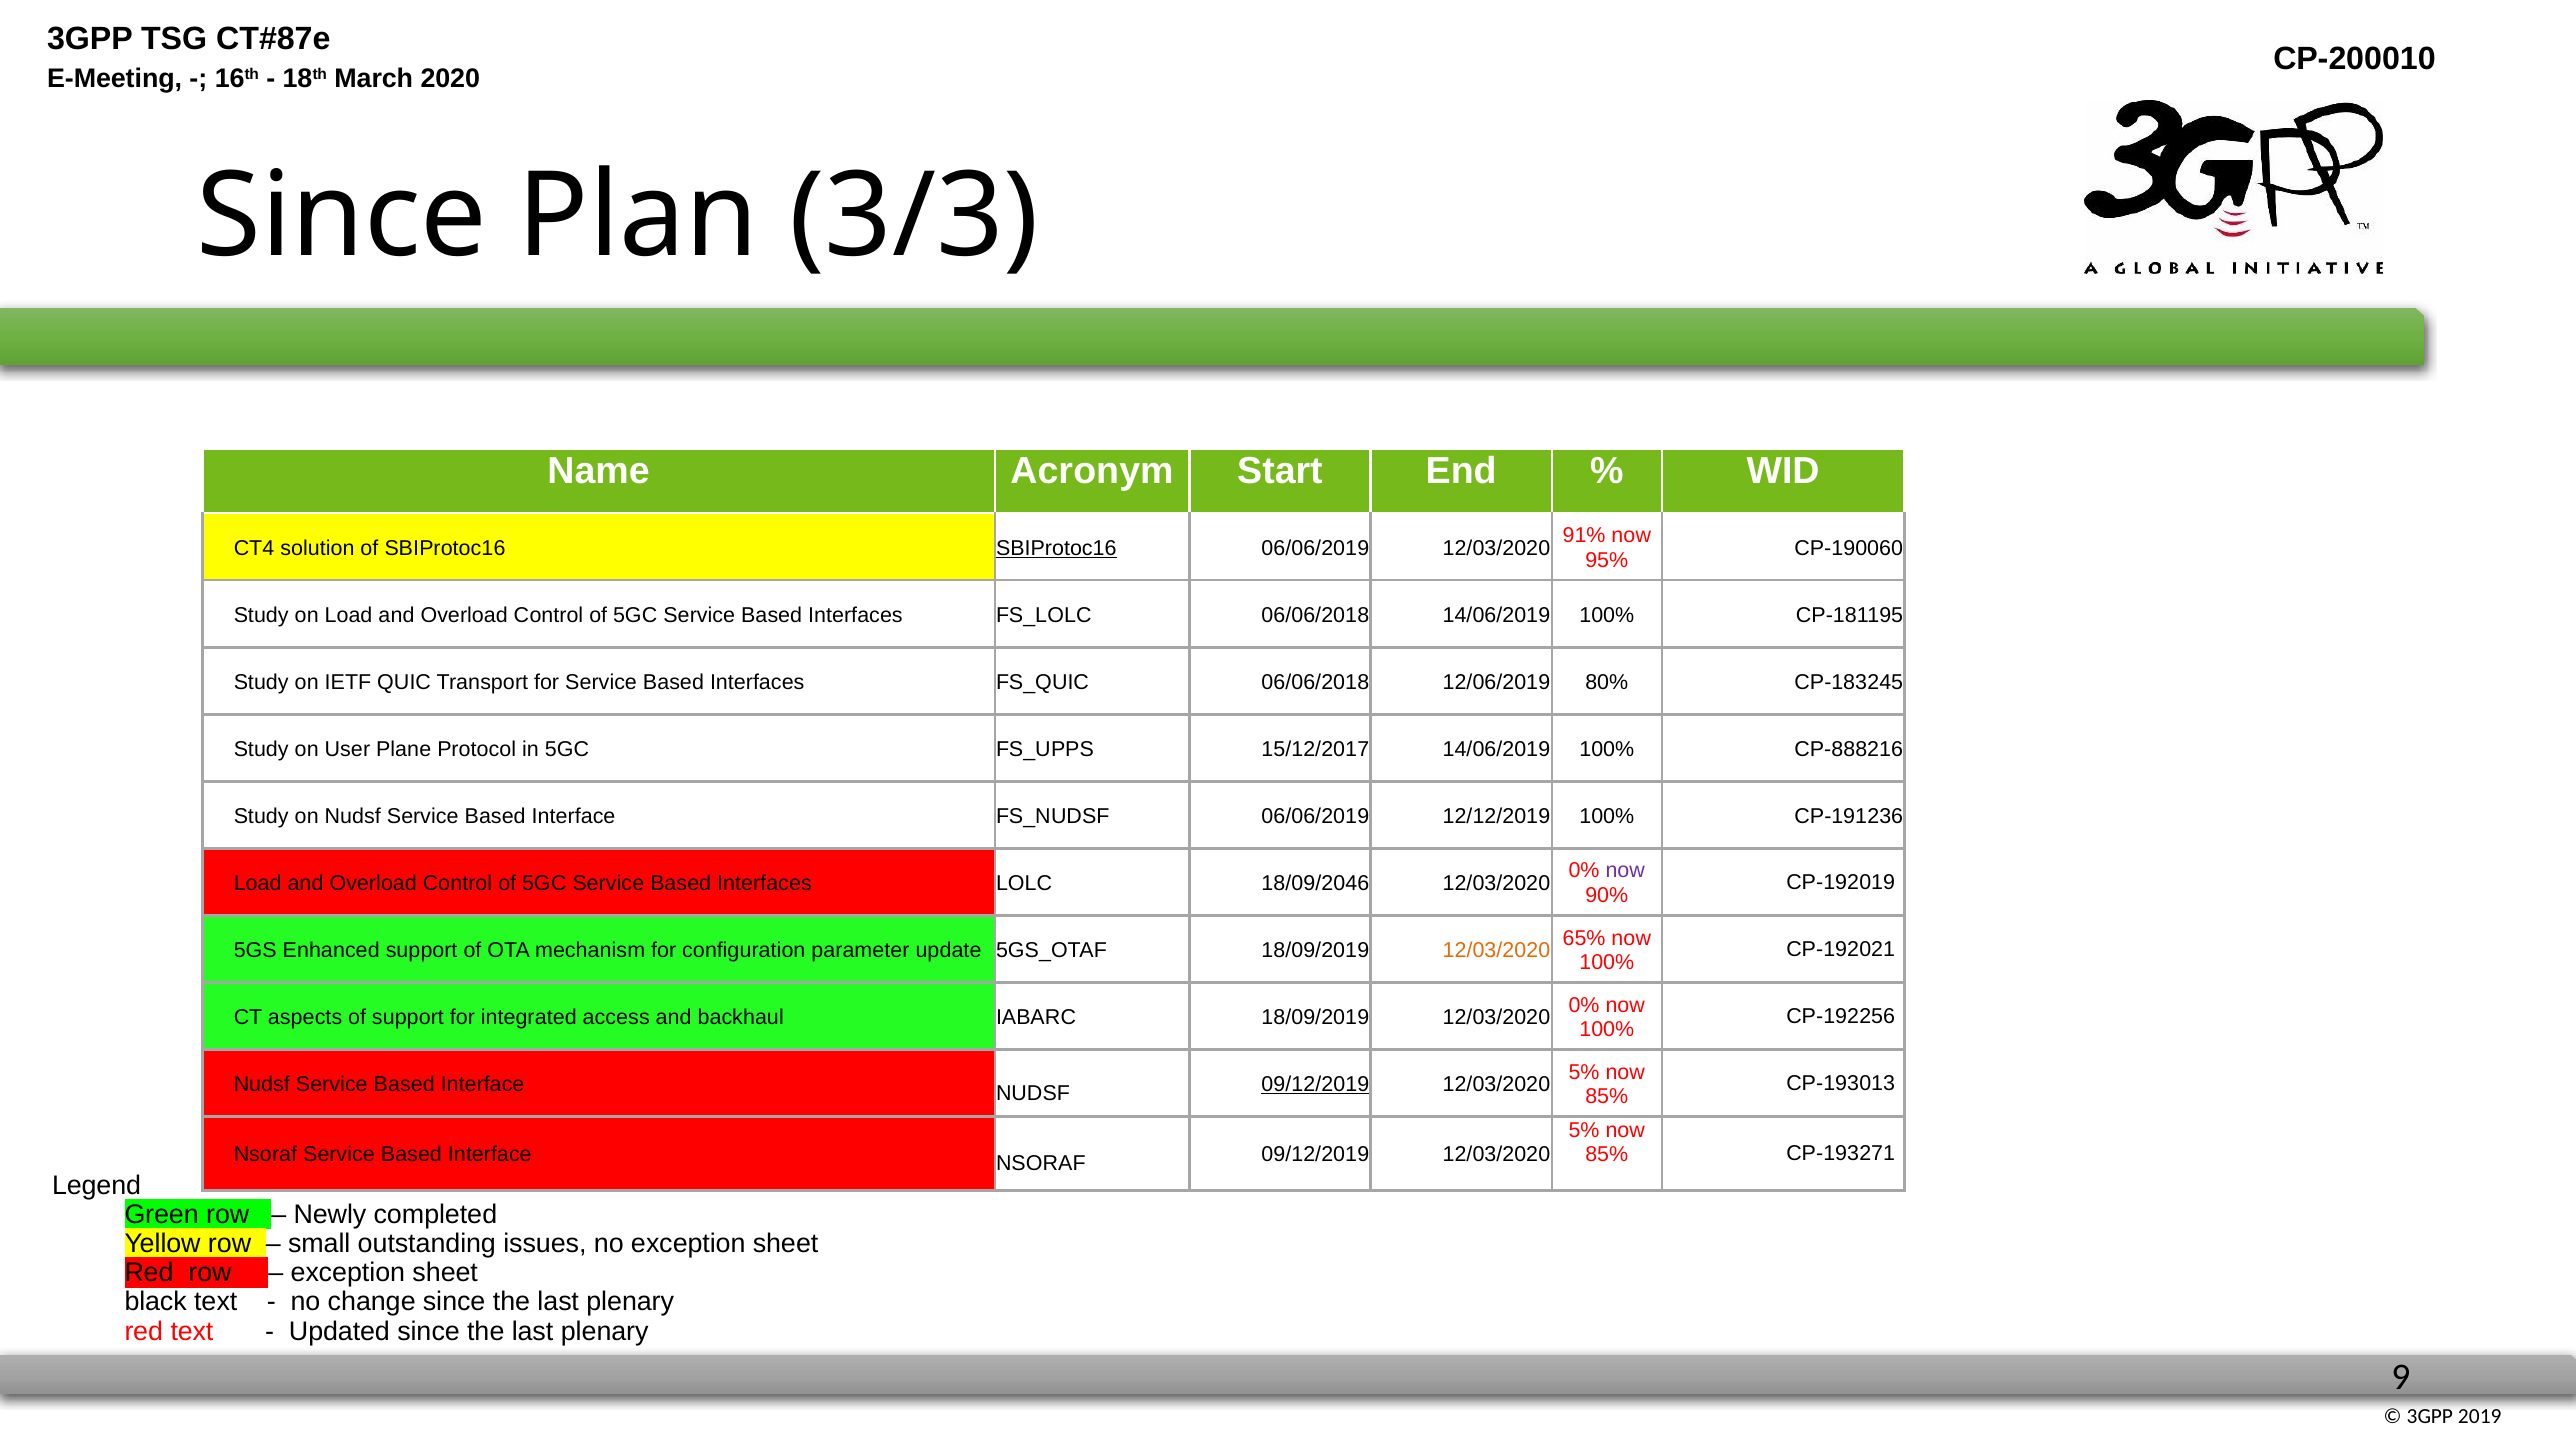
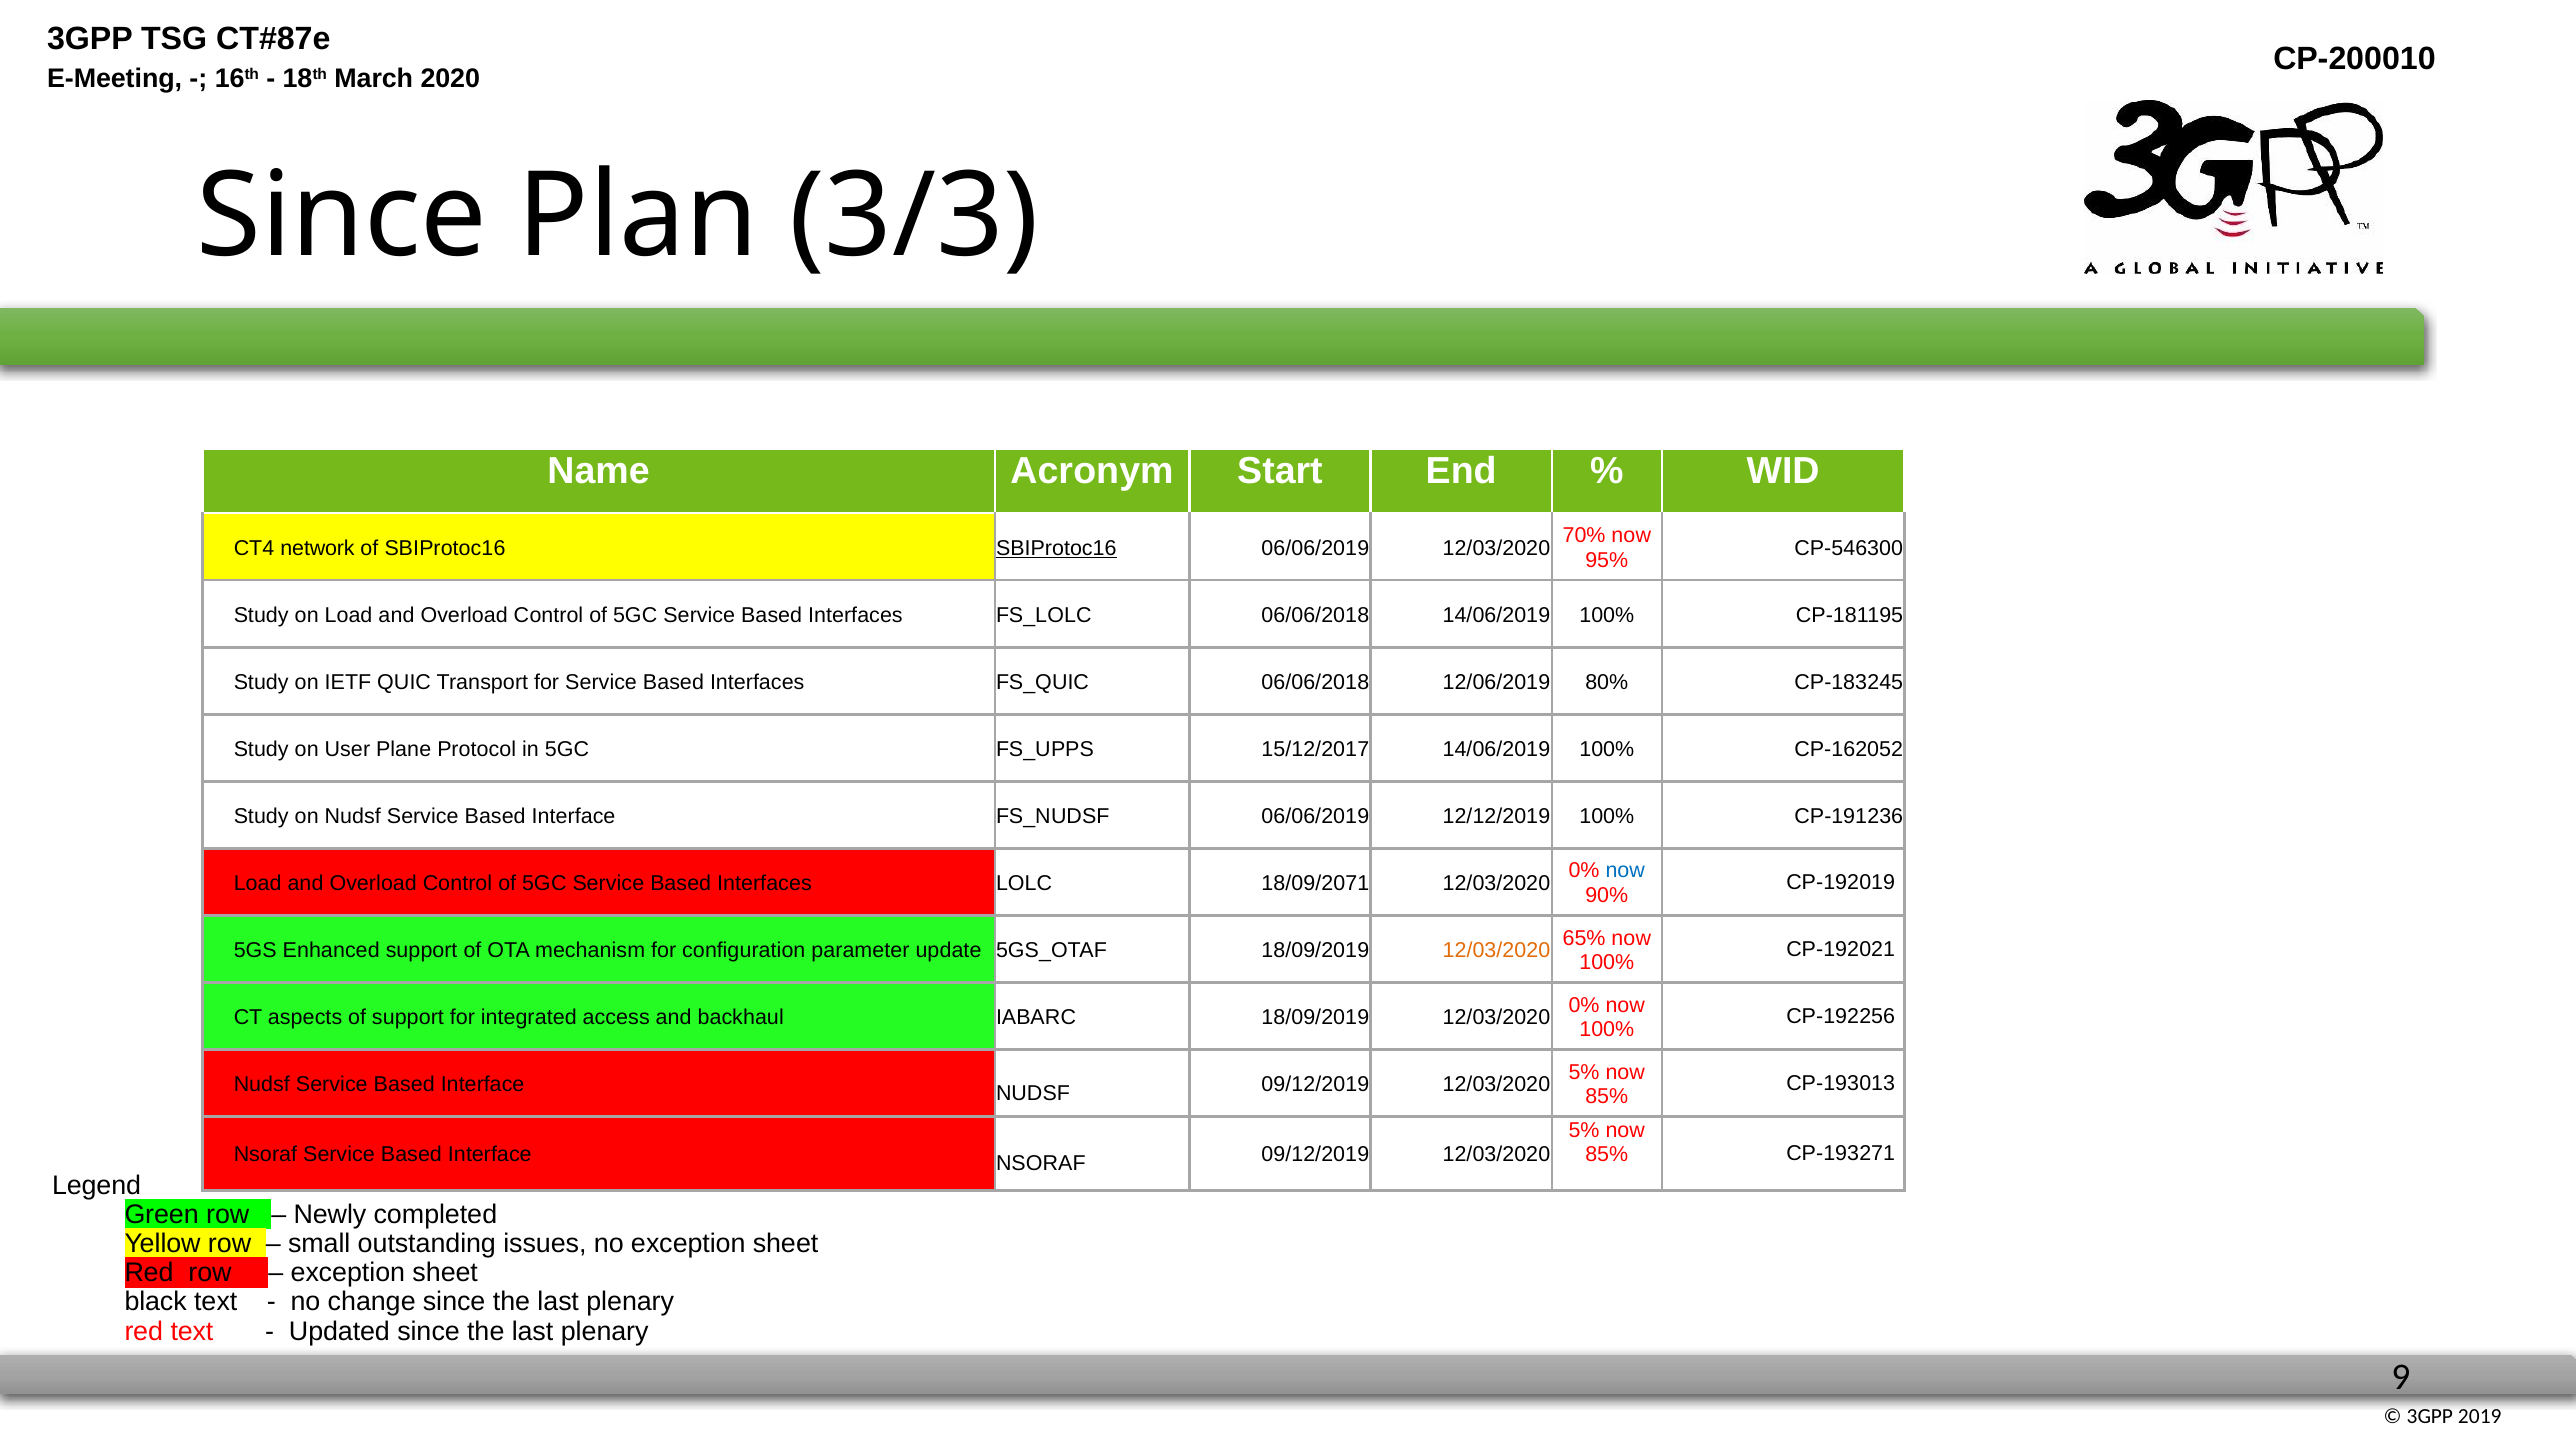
91%: 91% -> 70%
solution: solution -> network
CP-190060: CP-190060 -> CP-546300
CP-888216: CP-888216 -> CP-162052
now at (1625, 871) colour: purple -> blue
18/09/2046: 18/09/2046 -> 18/09/2071
09/12/2019 at (1315, 1084) underline: present -> none
